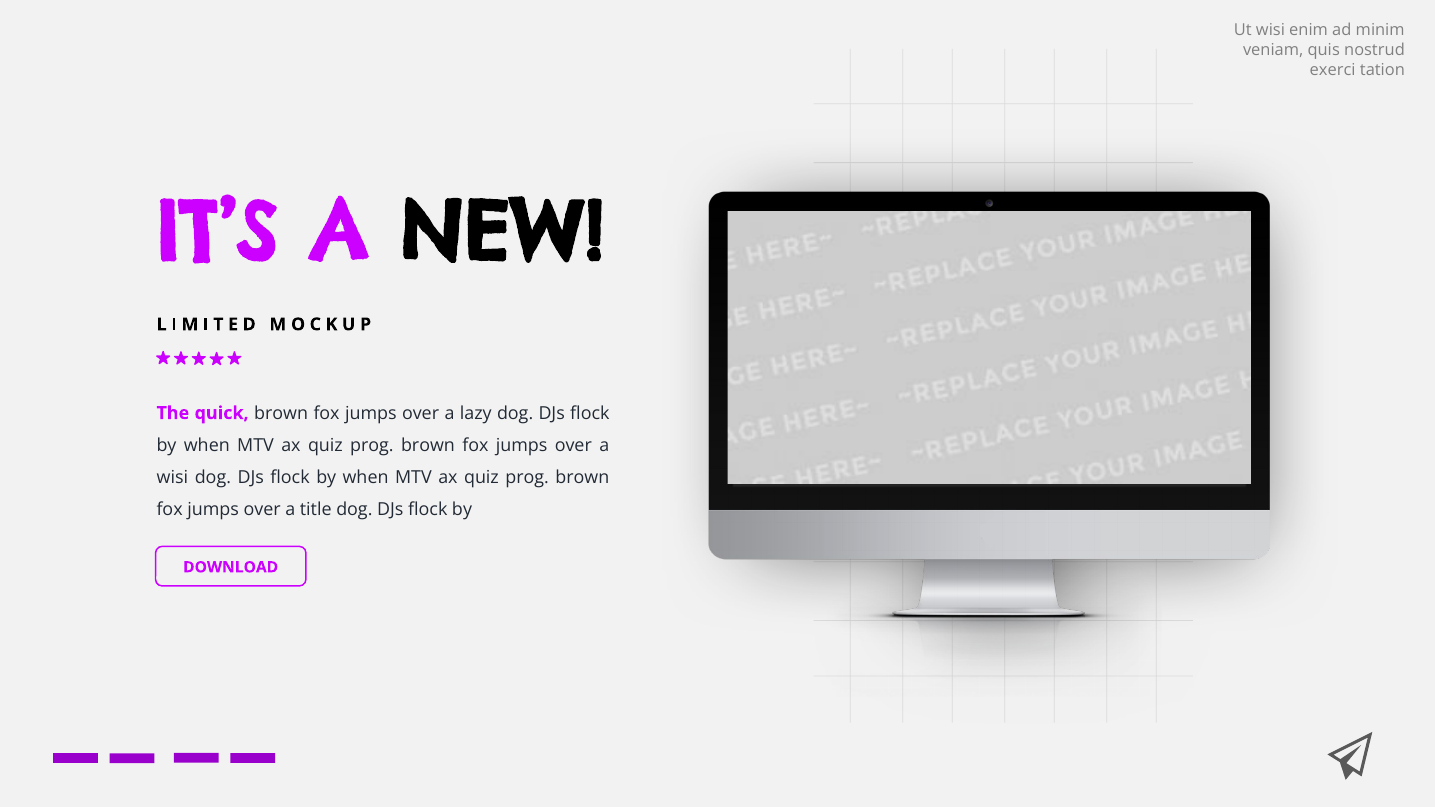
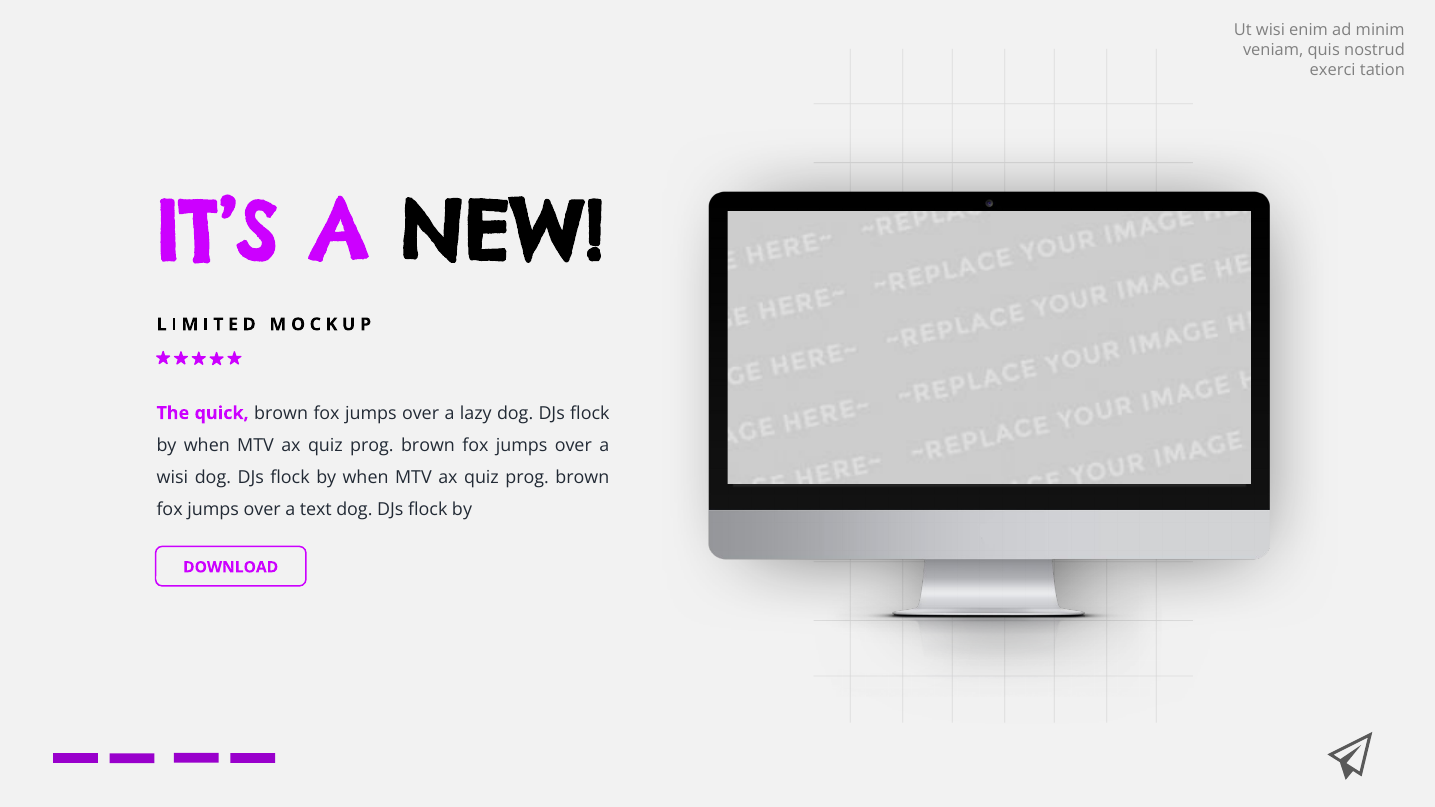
title: title -> text
